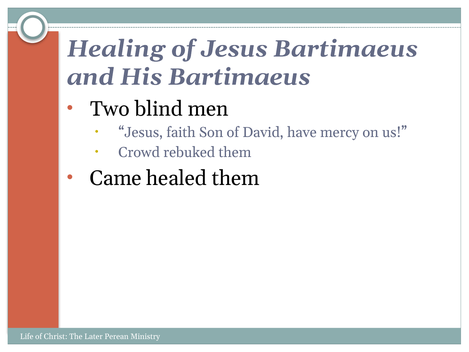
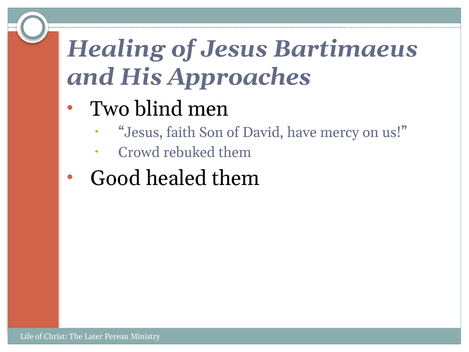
His Bartimaeus: Bartimaeus -> Approaches
Came: Came -> Good
